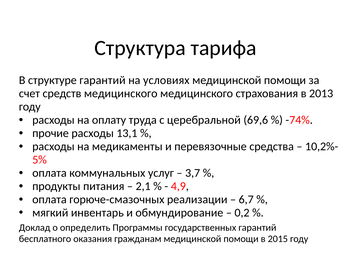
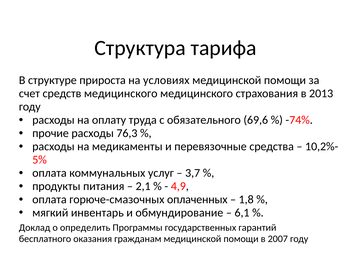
структуре гарантий: гарантий -> прироста
церебральной: церебральной -> обязательного
13,1: 13,1 -> 76,3
реализации: реализации -> оплаченных
6,7: 6,7 -> 1,8
0,2: 0,2 -> 6,1
2015: 2015 -> 2007
